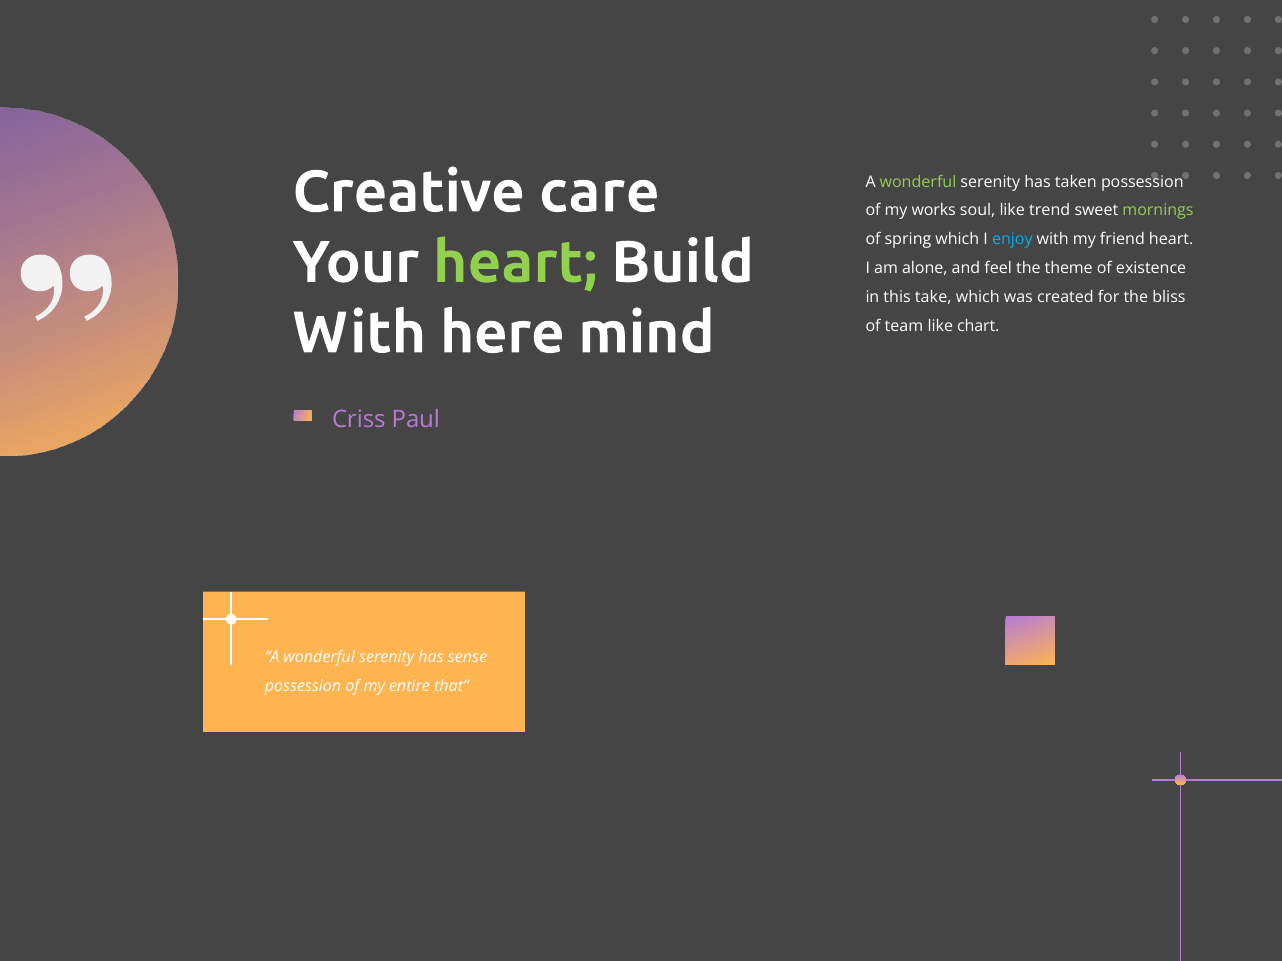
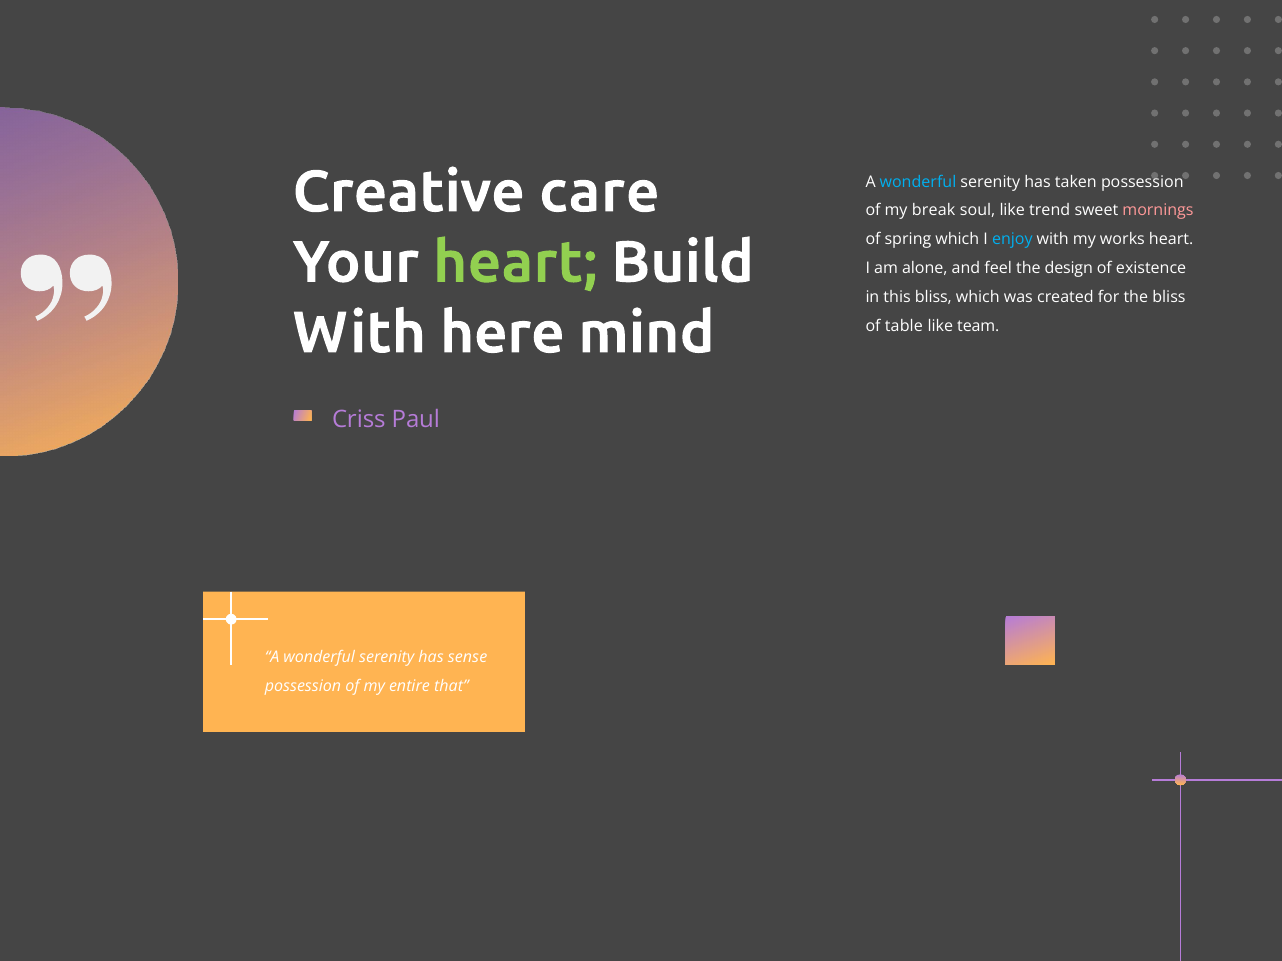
wonderful at (918, 182) colour: light green -> light blue
works: works -> break
mornings colour: light green -> pink
friend: friend -> works
theme: theme -> design
this take: take -> bliss
team: team -> table
chart: chart -> team
